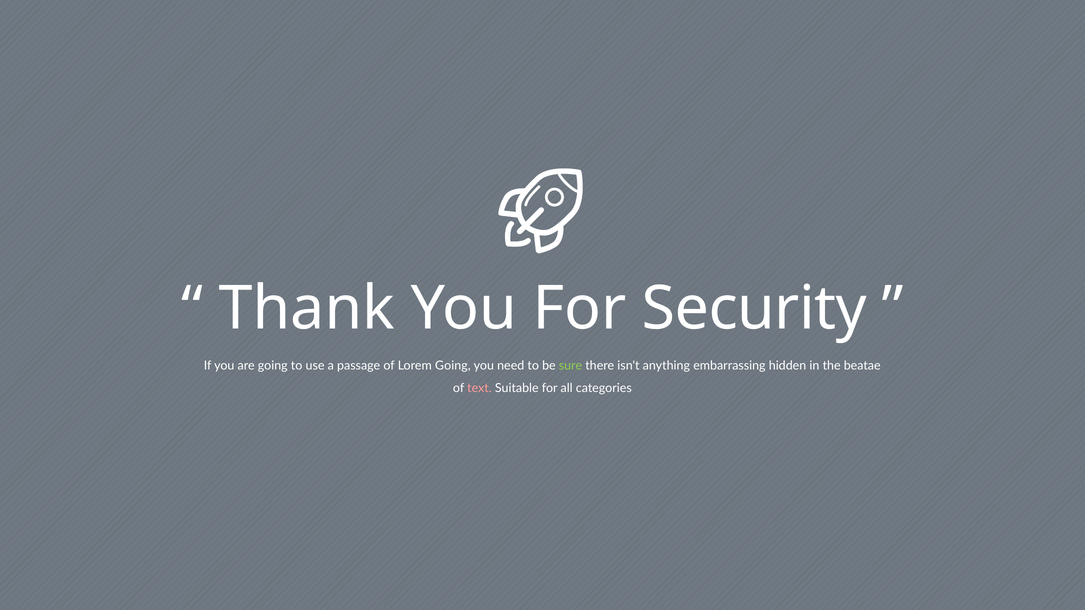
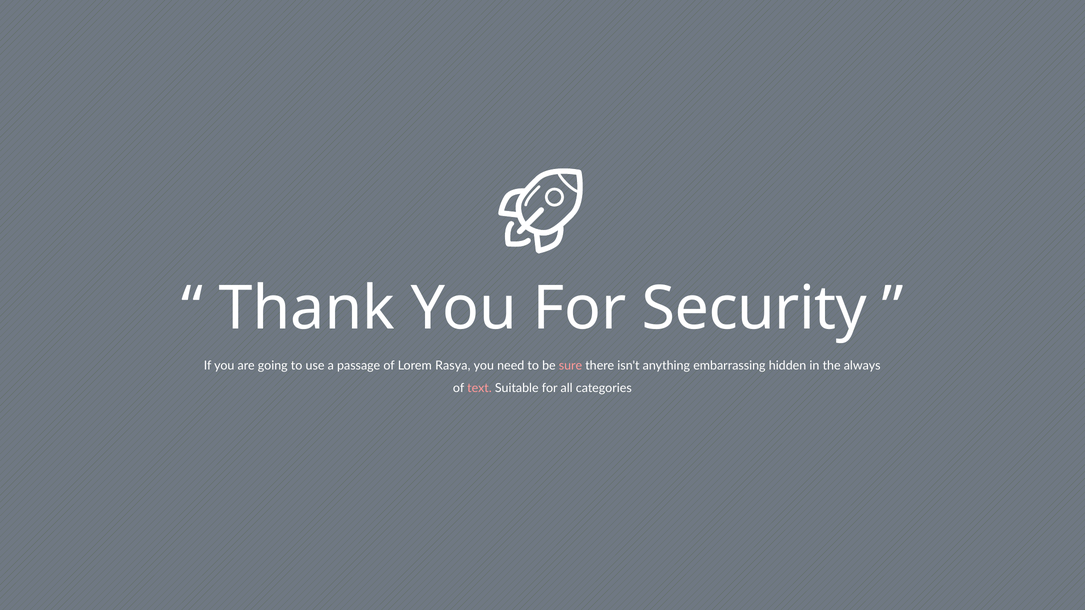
Lorem Going: Going -> Rasya
sure colour: light green -> pink
beatae: beatae -> always
